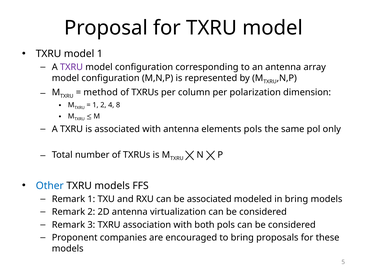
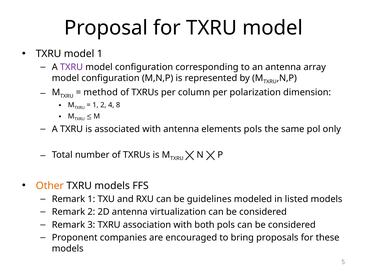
Other colour: blue -> orange
be associated: associated -> guidelines
in bring: bring -> listed
